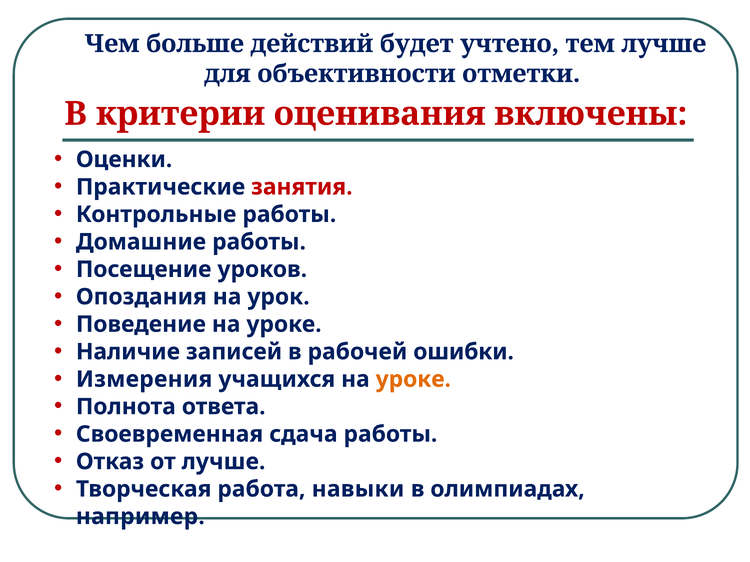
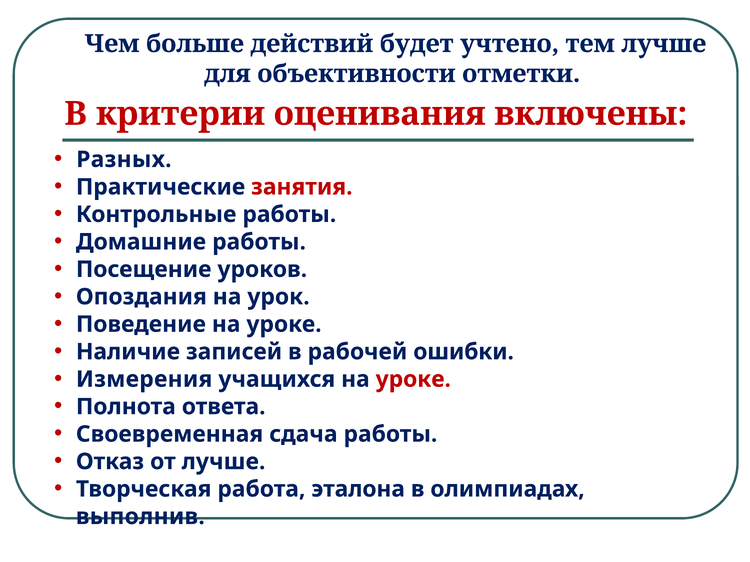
Оценки: Оценки -> Разных
уроке at (413, 380) colour: orange -> red
навыки: навыки -> эталона
например: например -> выполнив
